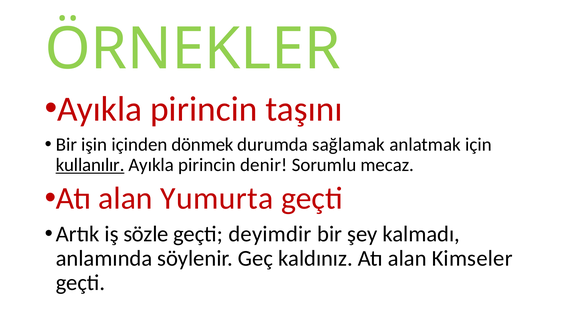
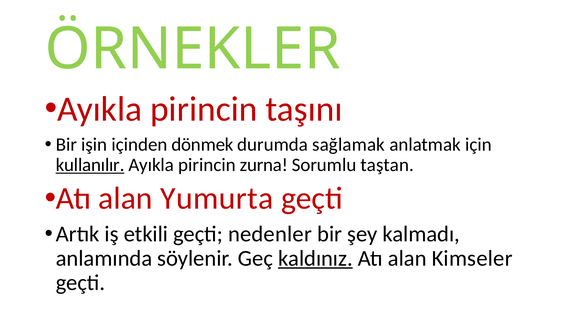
denir: denir -> zurna
mecaz: mecaz -> taştan
sözle: sözle -> etkili
deyimdir: deyimdir -> nedenler
kaldınız underline: none -> present
